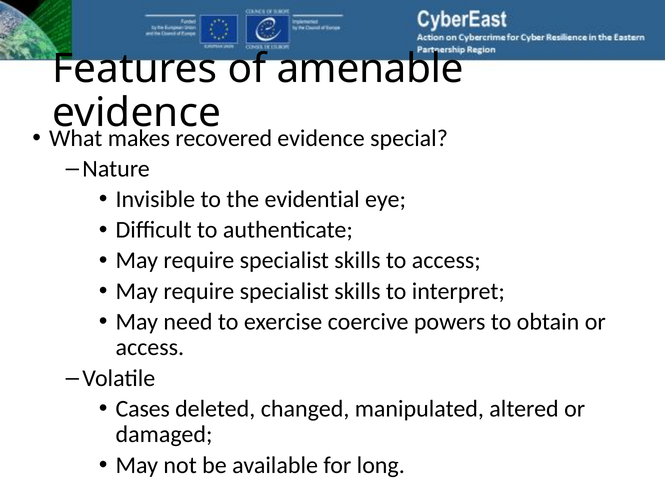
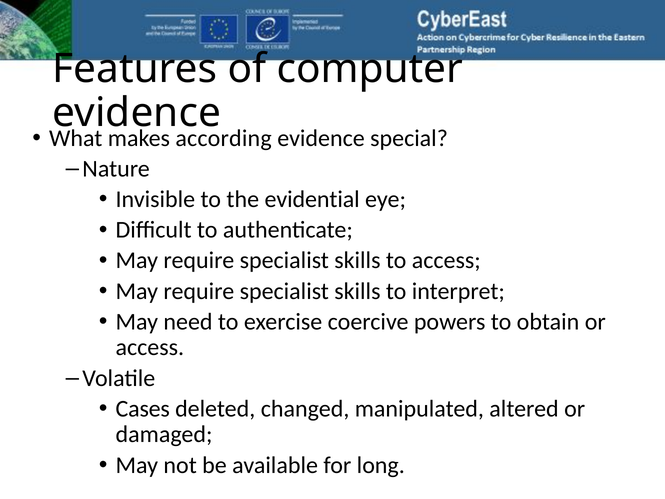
amenable: amenable -> computer
recovered: recovered -> according
